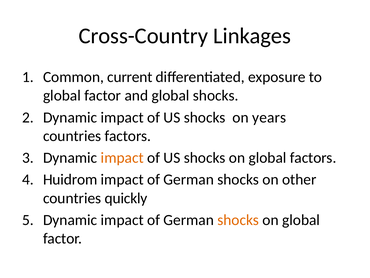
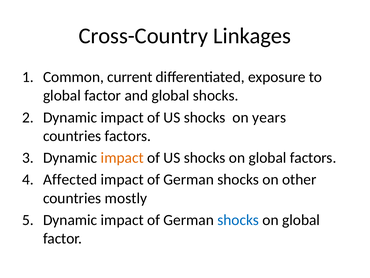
Huidrom: Huidrom -> Affected
quickly: quickly -> mostly
shocks at (238, 220) colour: orange -> blue
